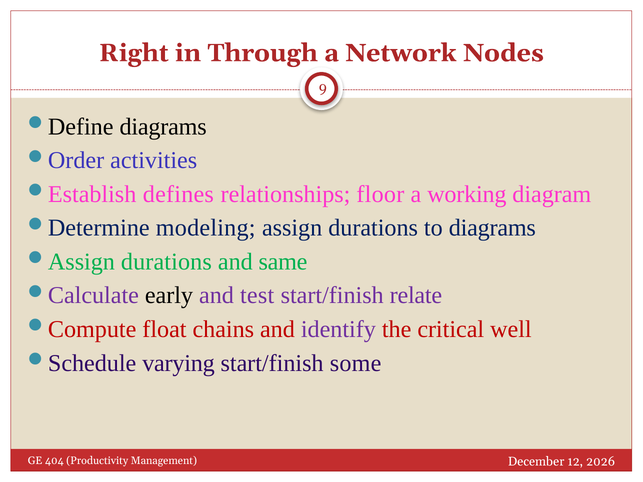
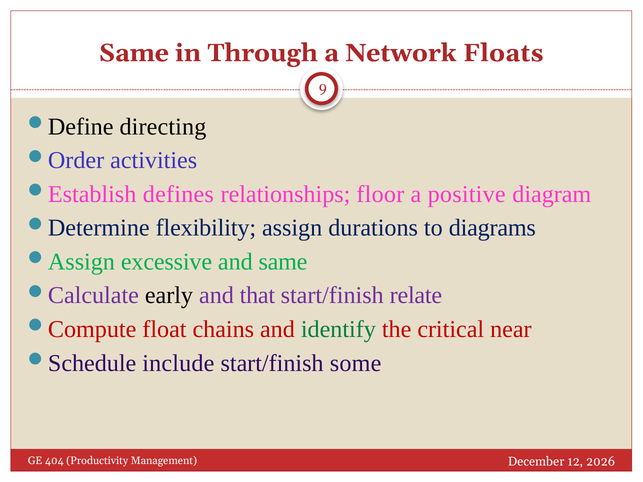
Right at (134, 53): Right -> Same
Nodes: Nodes -> Floats
diagrams at (163, 127): diagrams -> directing
working: working -> positive
modeling: modeling -> flexibility
durations at (166, 262): durations -> excessive
test: test -> that
identify colour: purple -> green
well: well -> near
varying: varying -> include
